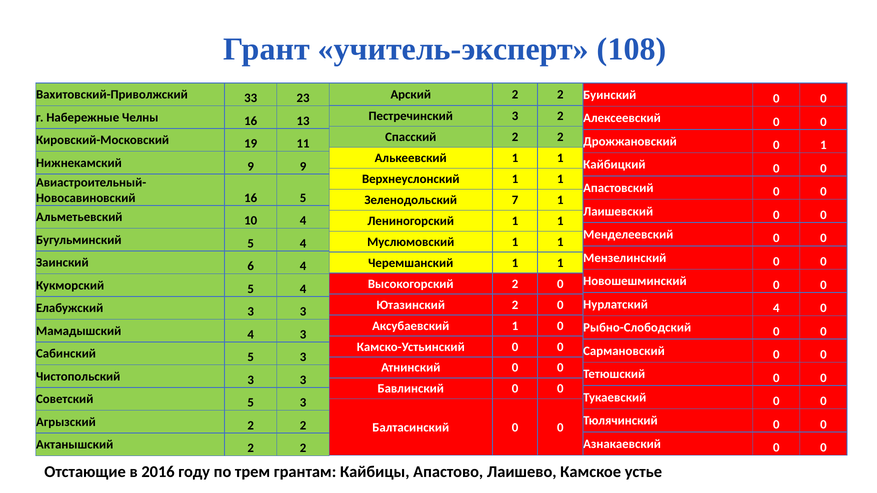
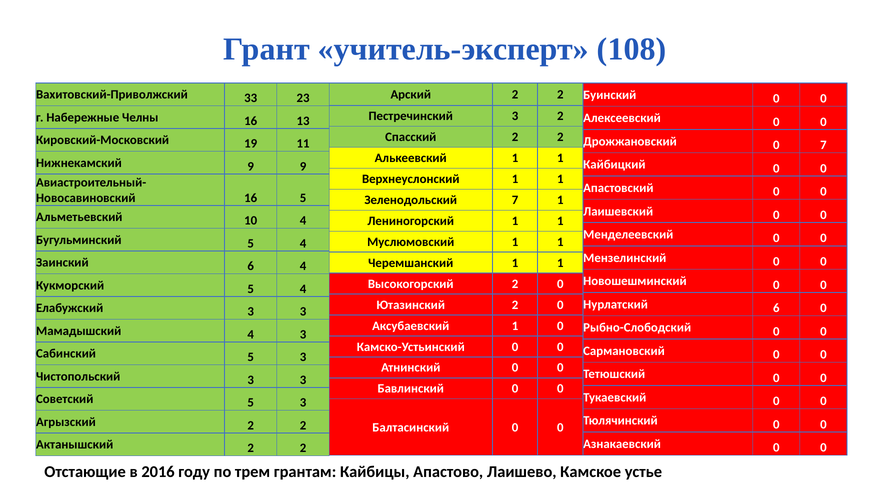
0 1: 1 -> 7
Нурлатский 4: 4 -> 6
